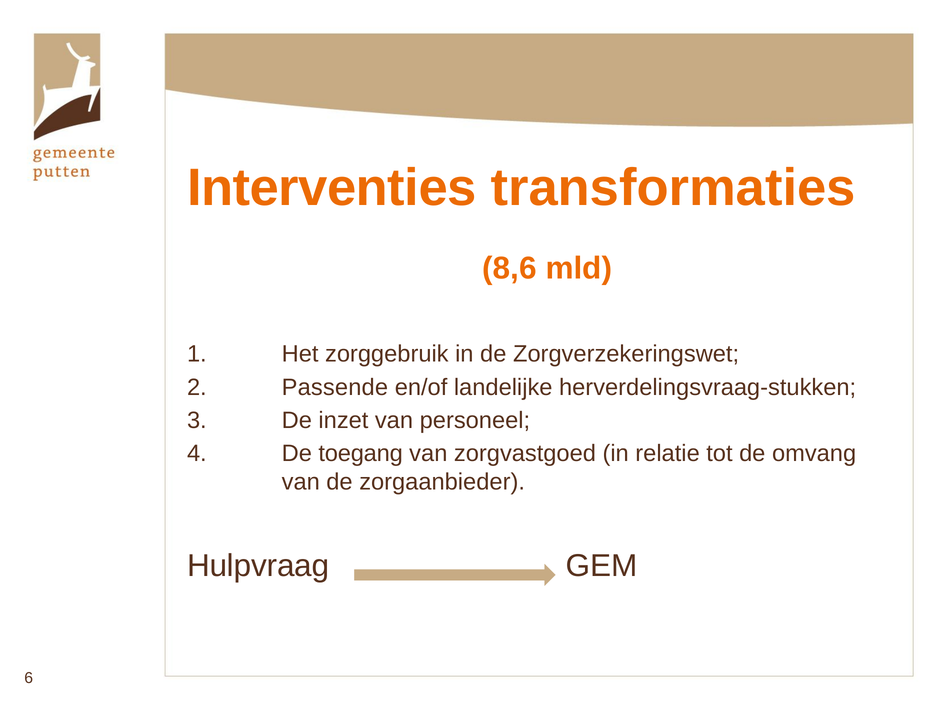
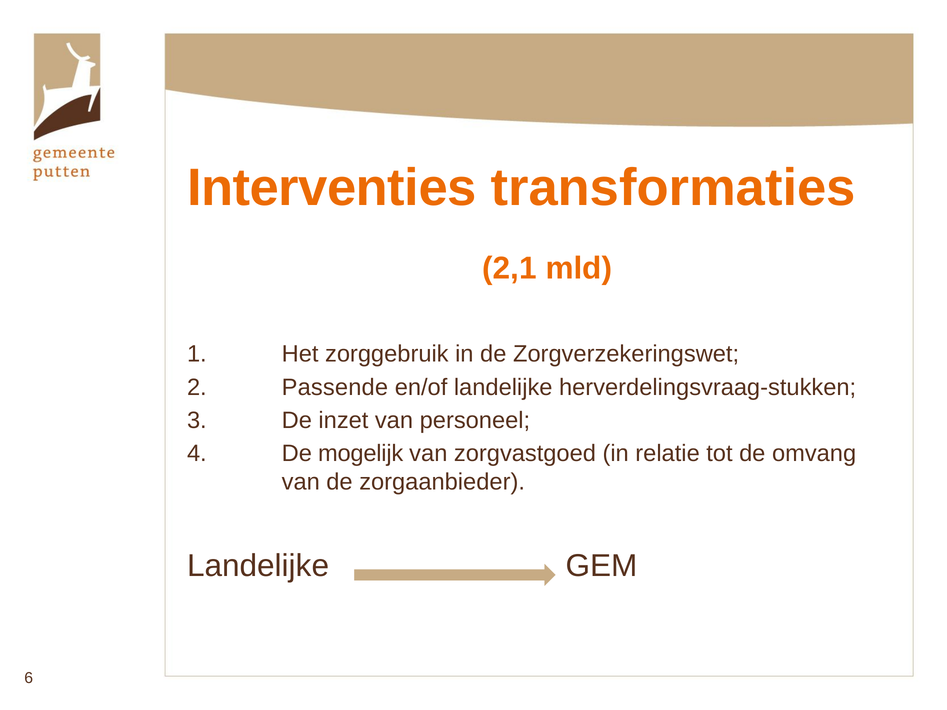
8,6: 8,6 -> 2,1
toegang: toegang -> mogelijk
Hulpvraag at (258, 566): Hulpvraag -> Landelijke
